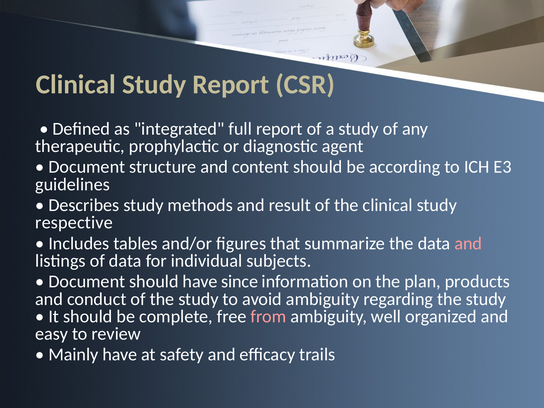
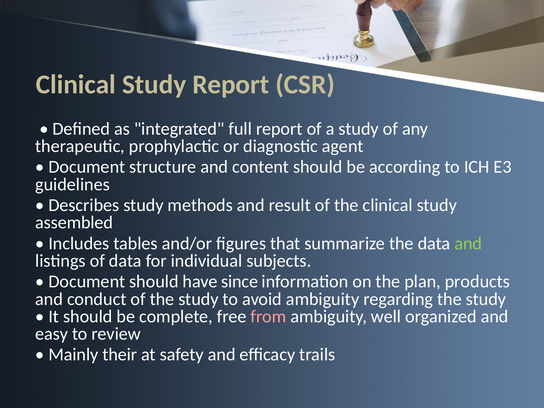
respective: respective -> assembled
and at (468, 243) colour: pink -> light green
Mainly have: have -> their
